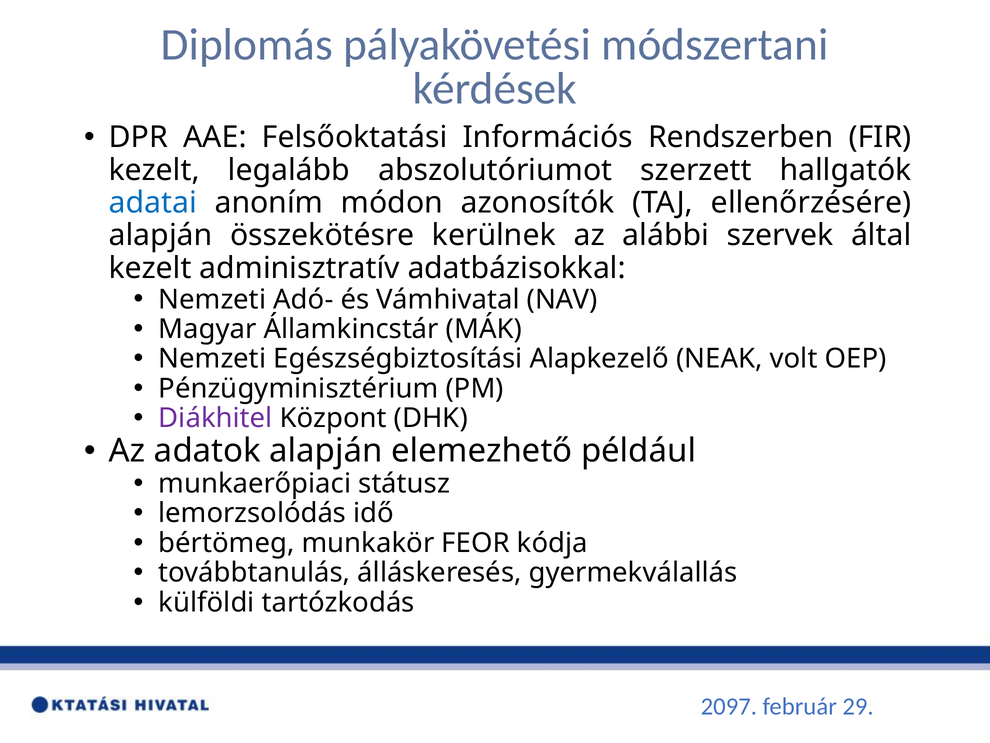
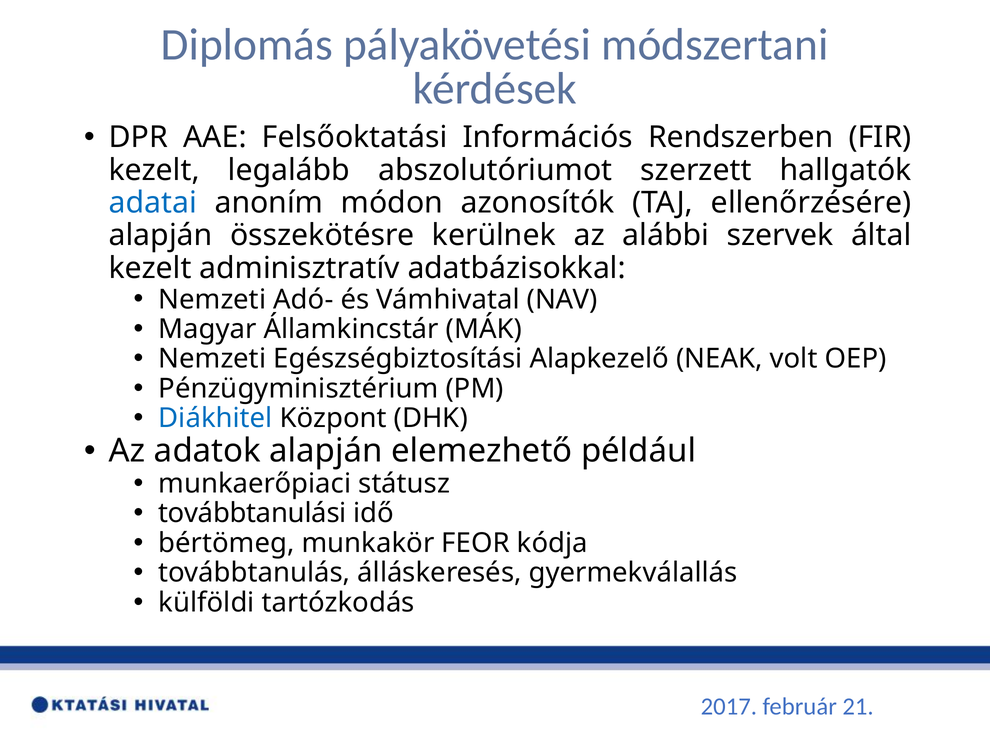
Diákhitel colour: purple -> blue
lemorzsolódás: lemorzsolódás -> továbbtanulási
2097: 2097 -> 2017
29: 29 -> 21
